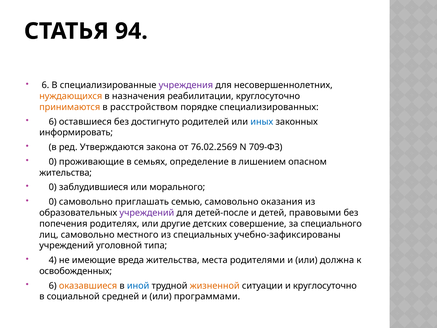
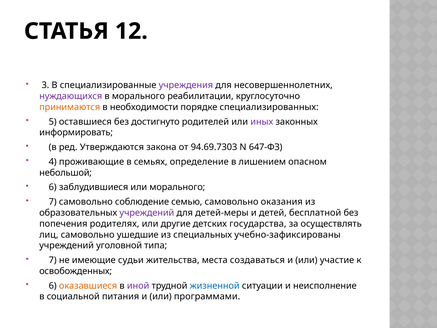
94: 94 -> 12
6 at (45, 85): 6 -> 3
нуждающихся colour: orange -> purple
в назначения: назначения -> морального
расстройством: расстройством -> необходимости
6 at (53, 122): 6 -> 5
иных colour: blue -> purple
76.02.2569: 76.02.2569 -> 94.69.7303
709-ФЗ: 709-ФЗ -> 647-ФЗ
0 at (53, 162): 0 -> 4
жительства at (66, 173): жительства -> небольшой
0 at (53, 187): 0 -> 6
0 at (53, 202): 0 -> 7
приглашать: приглашать -> соблюдение
детей-после: детей-после -> детей-меры
правовыми: правовыми -> бесплатной
совершение: совершение -> государства
специального: специального -> осуществлять
местного: местного -> ушедшие
4 at (53, 260): 4 -> 7
вреда: вреда -> судьи
родителями: родителями -> создаваться
должна: должна -> участие
иной colour: blue -> purple
жизненной colour: orange -> blue
и круглосуточно: круглосуточно -> неисполнение
средней: средней -> питания
